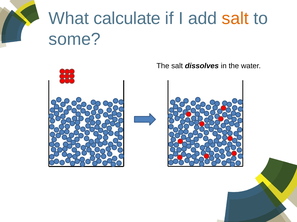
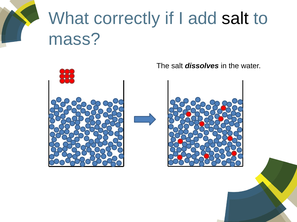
calculate: calculate -> correctly
salt at (235, 18) colour: orange -> black
some: some -> mass
